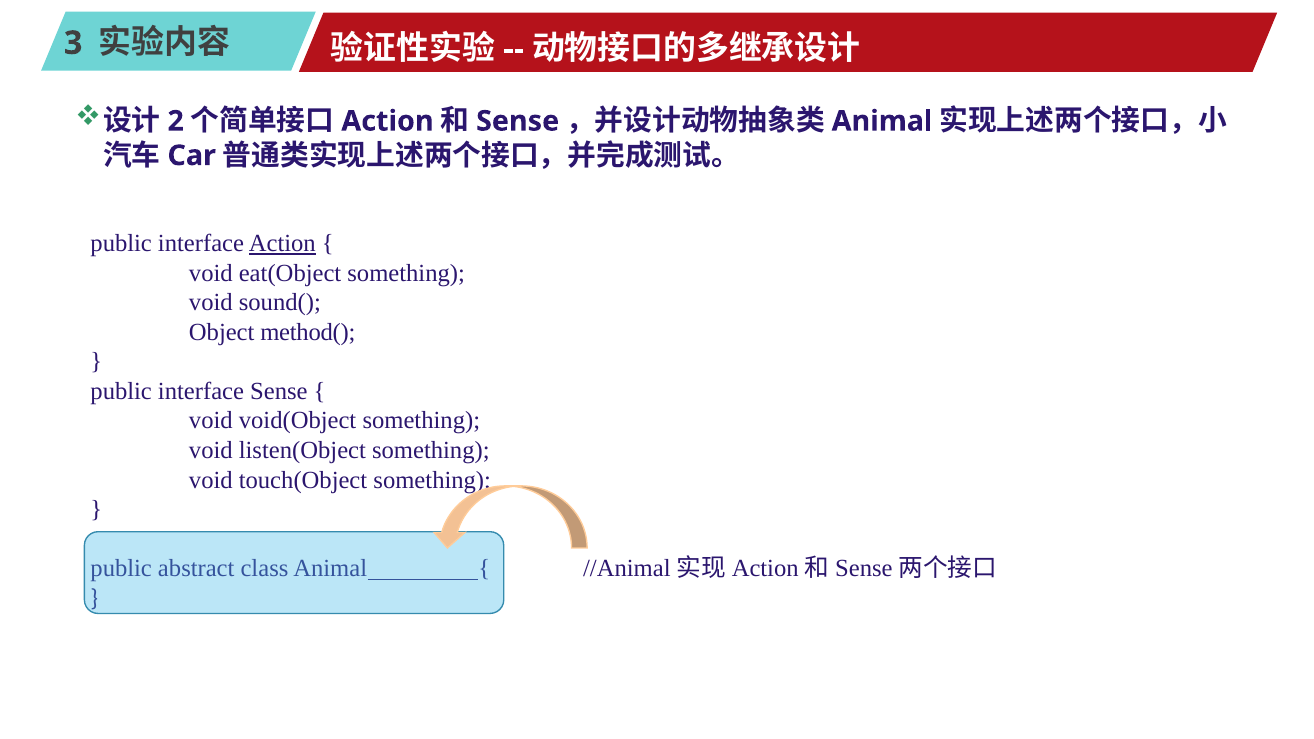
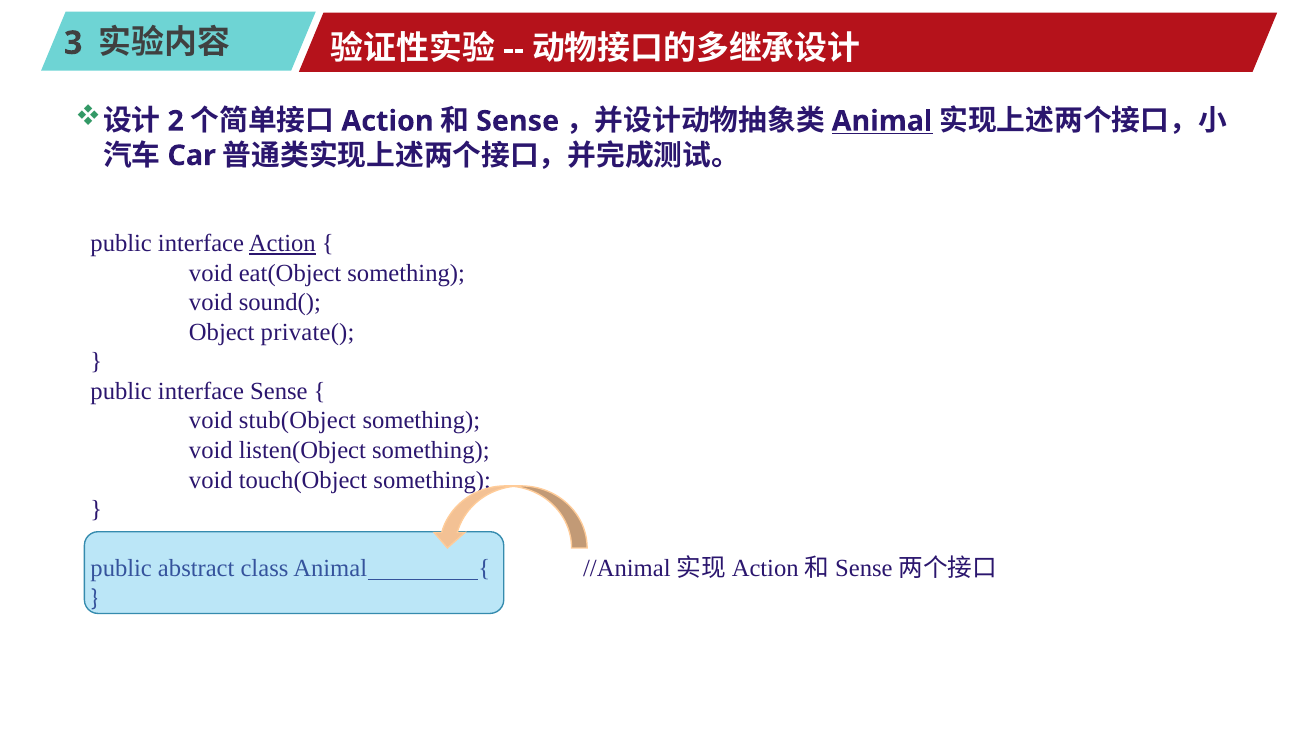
Animal at (882, 121) underline: none -> present
method(: method( -> private(
void(Object: void(Object -> stub(Object
